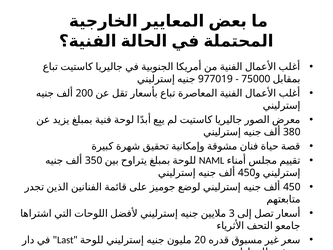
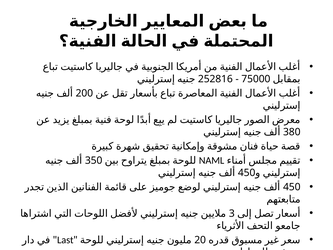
977019: 977019 -> 252816
